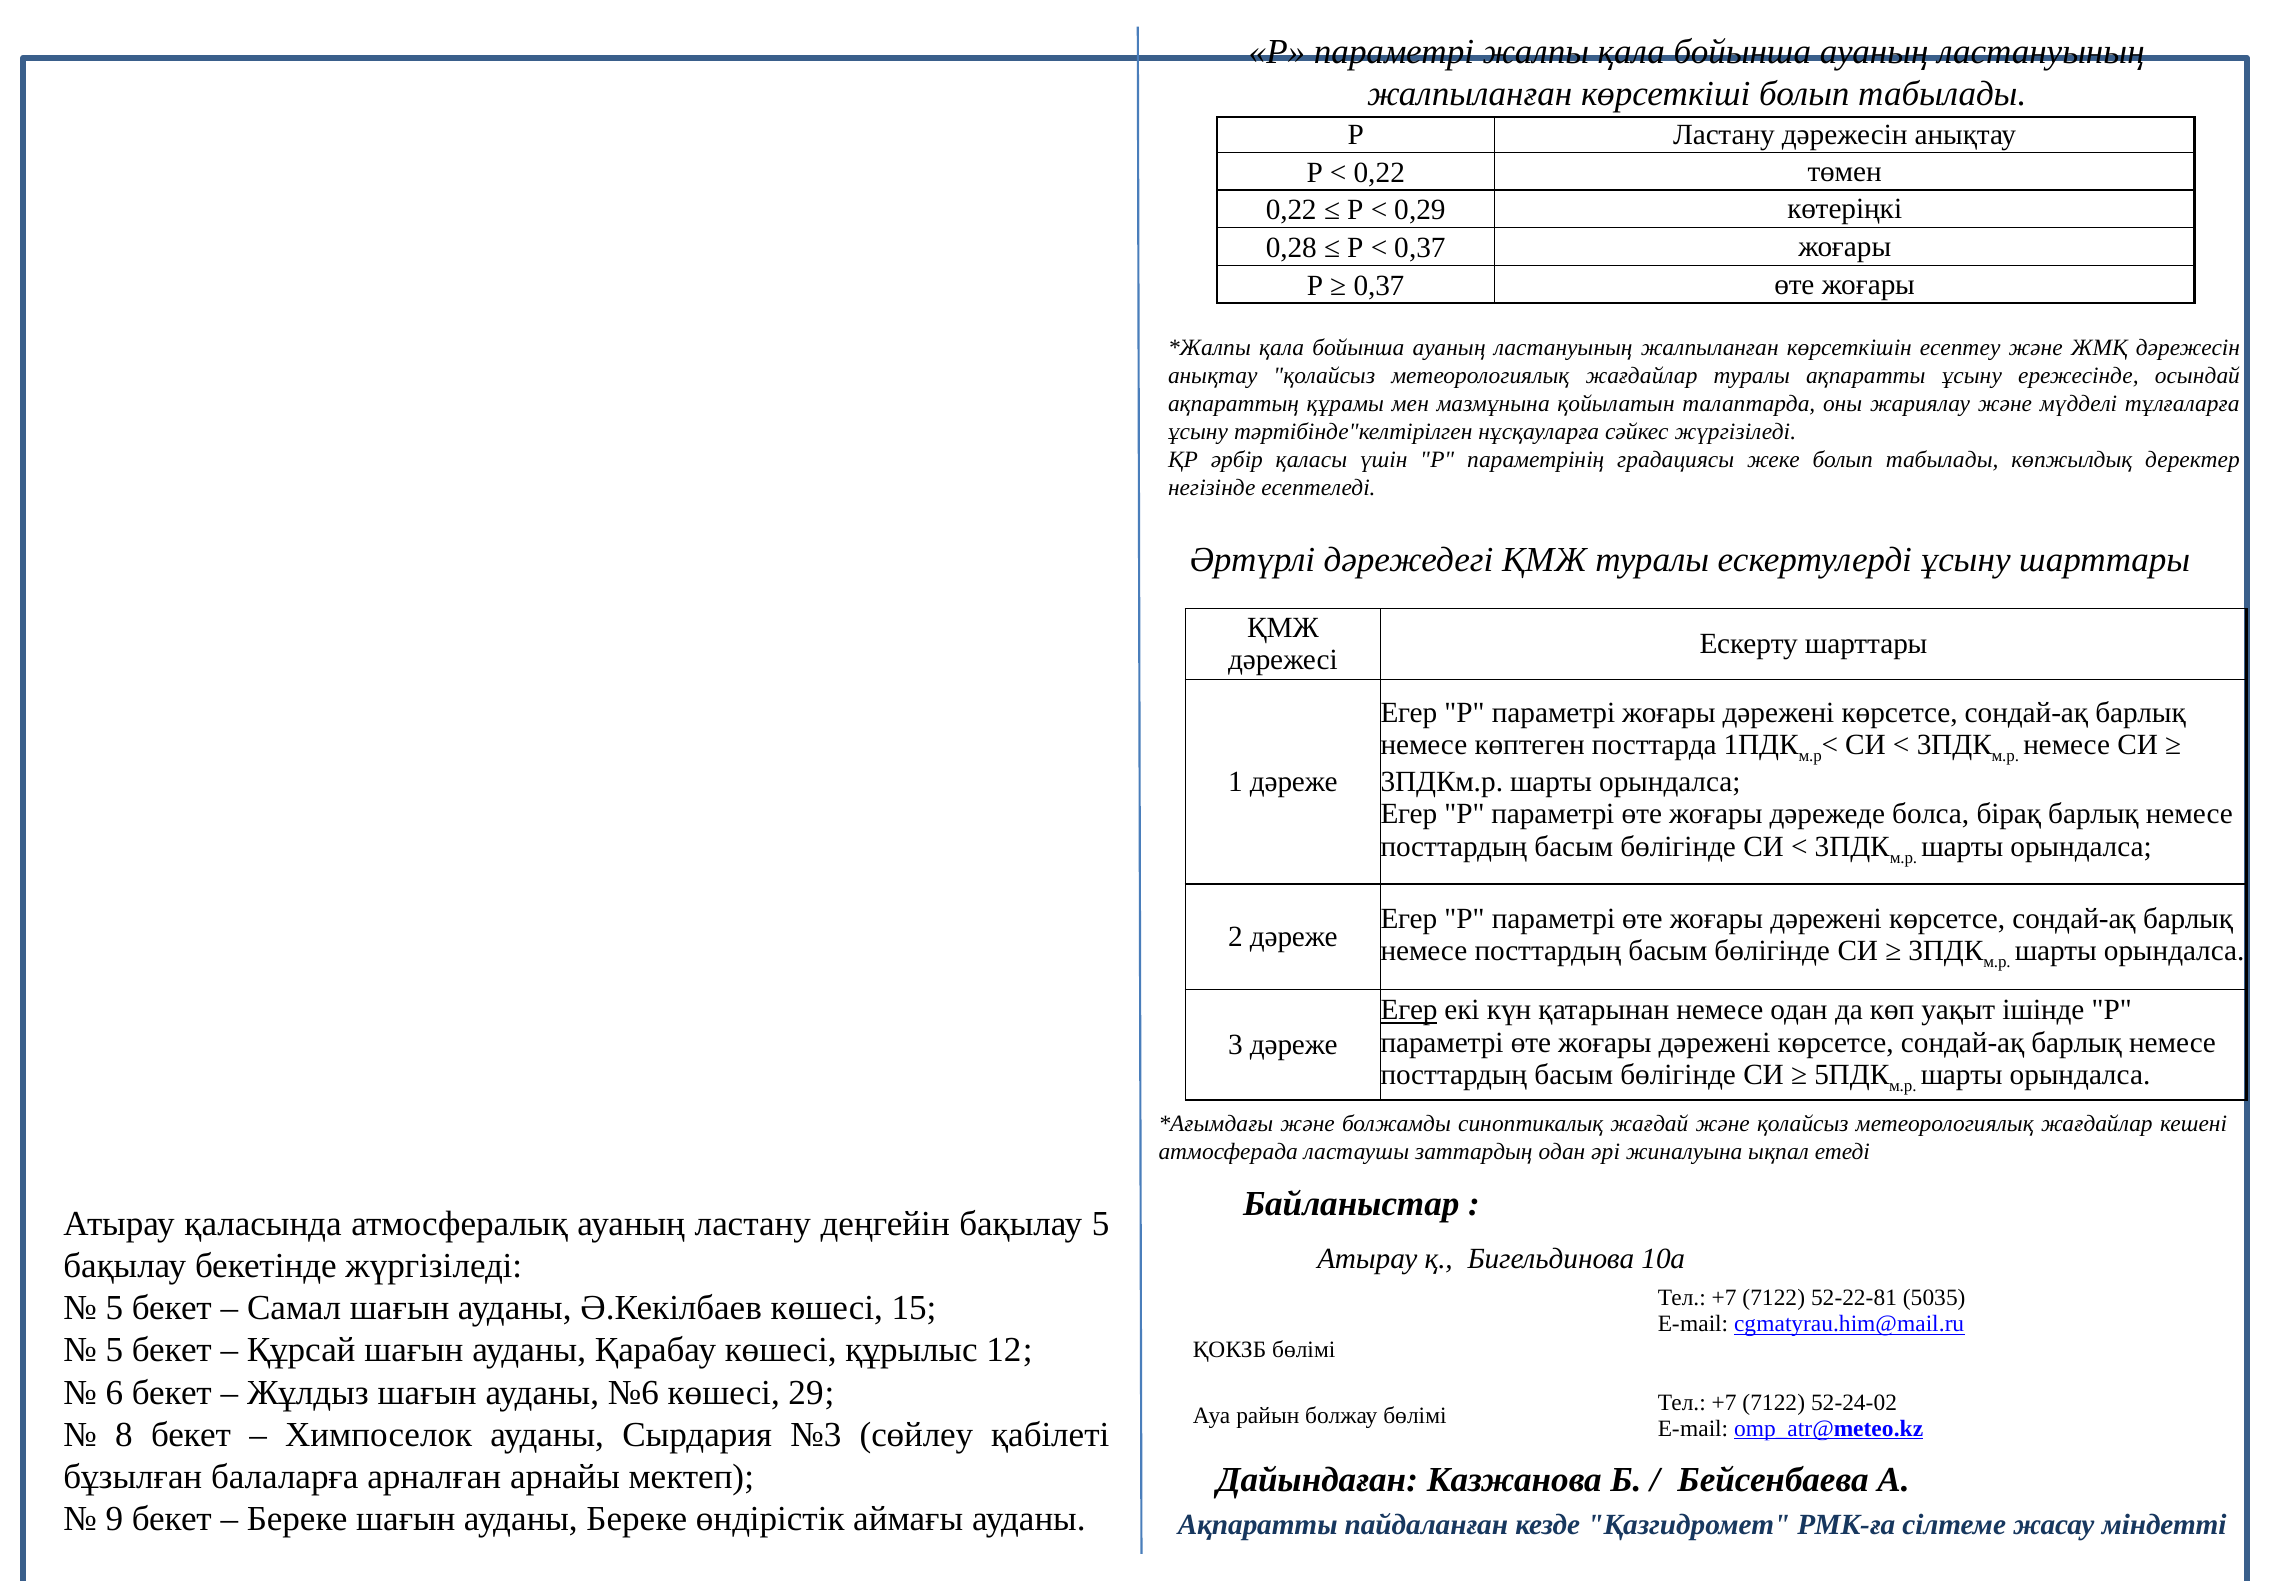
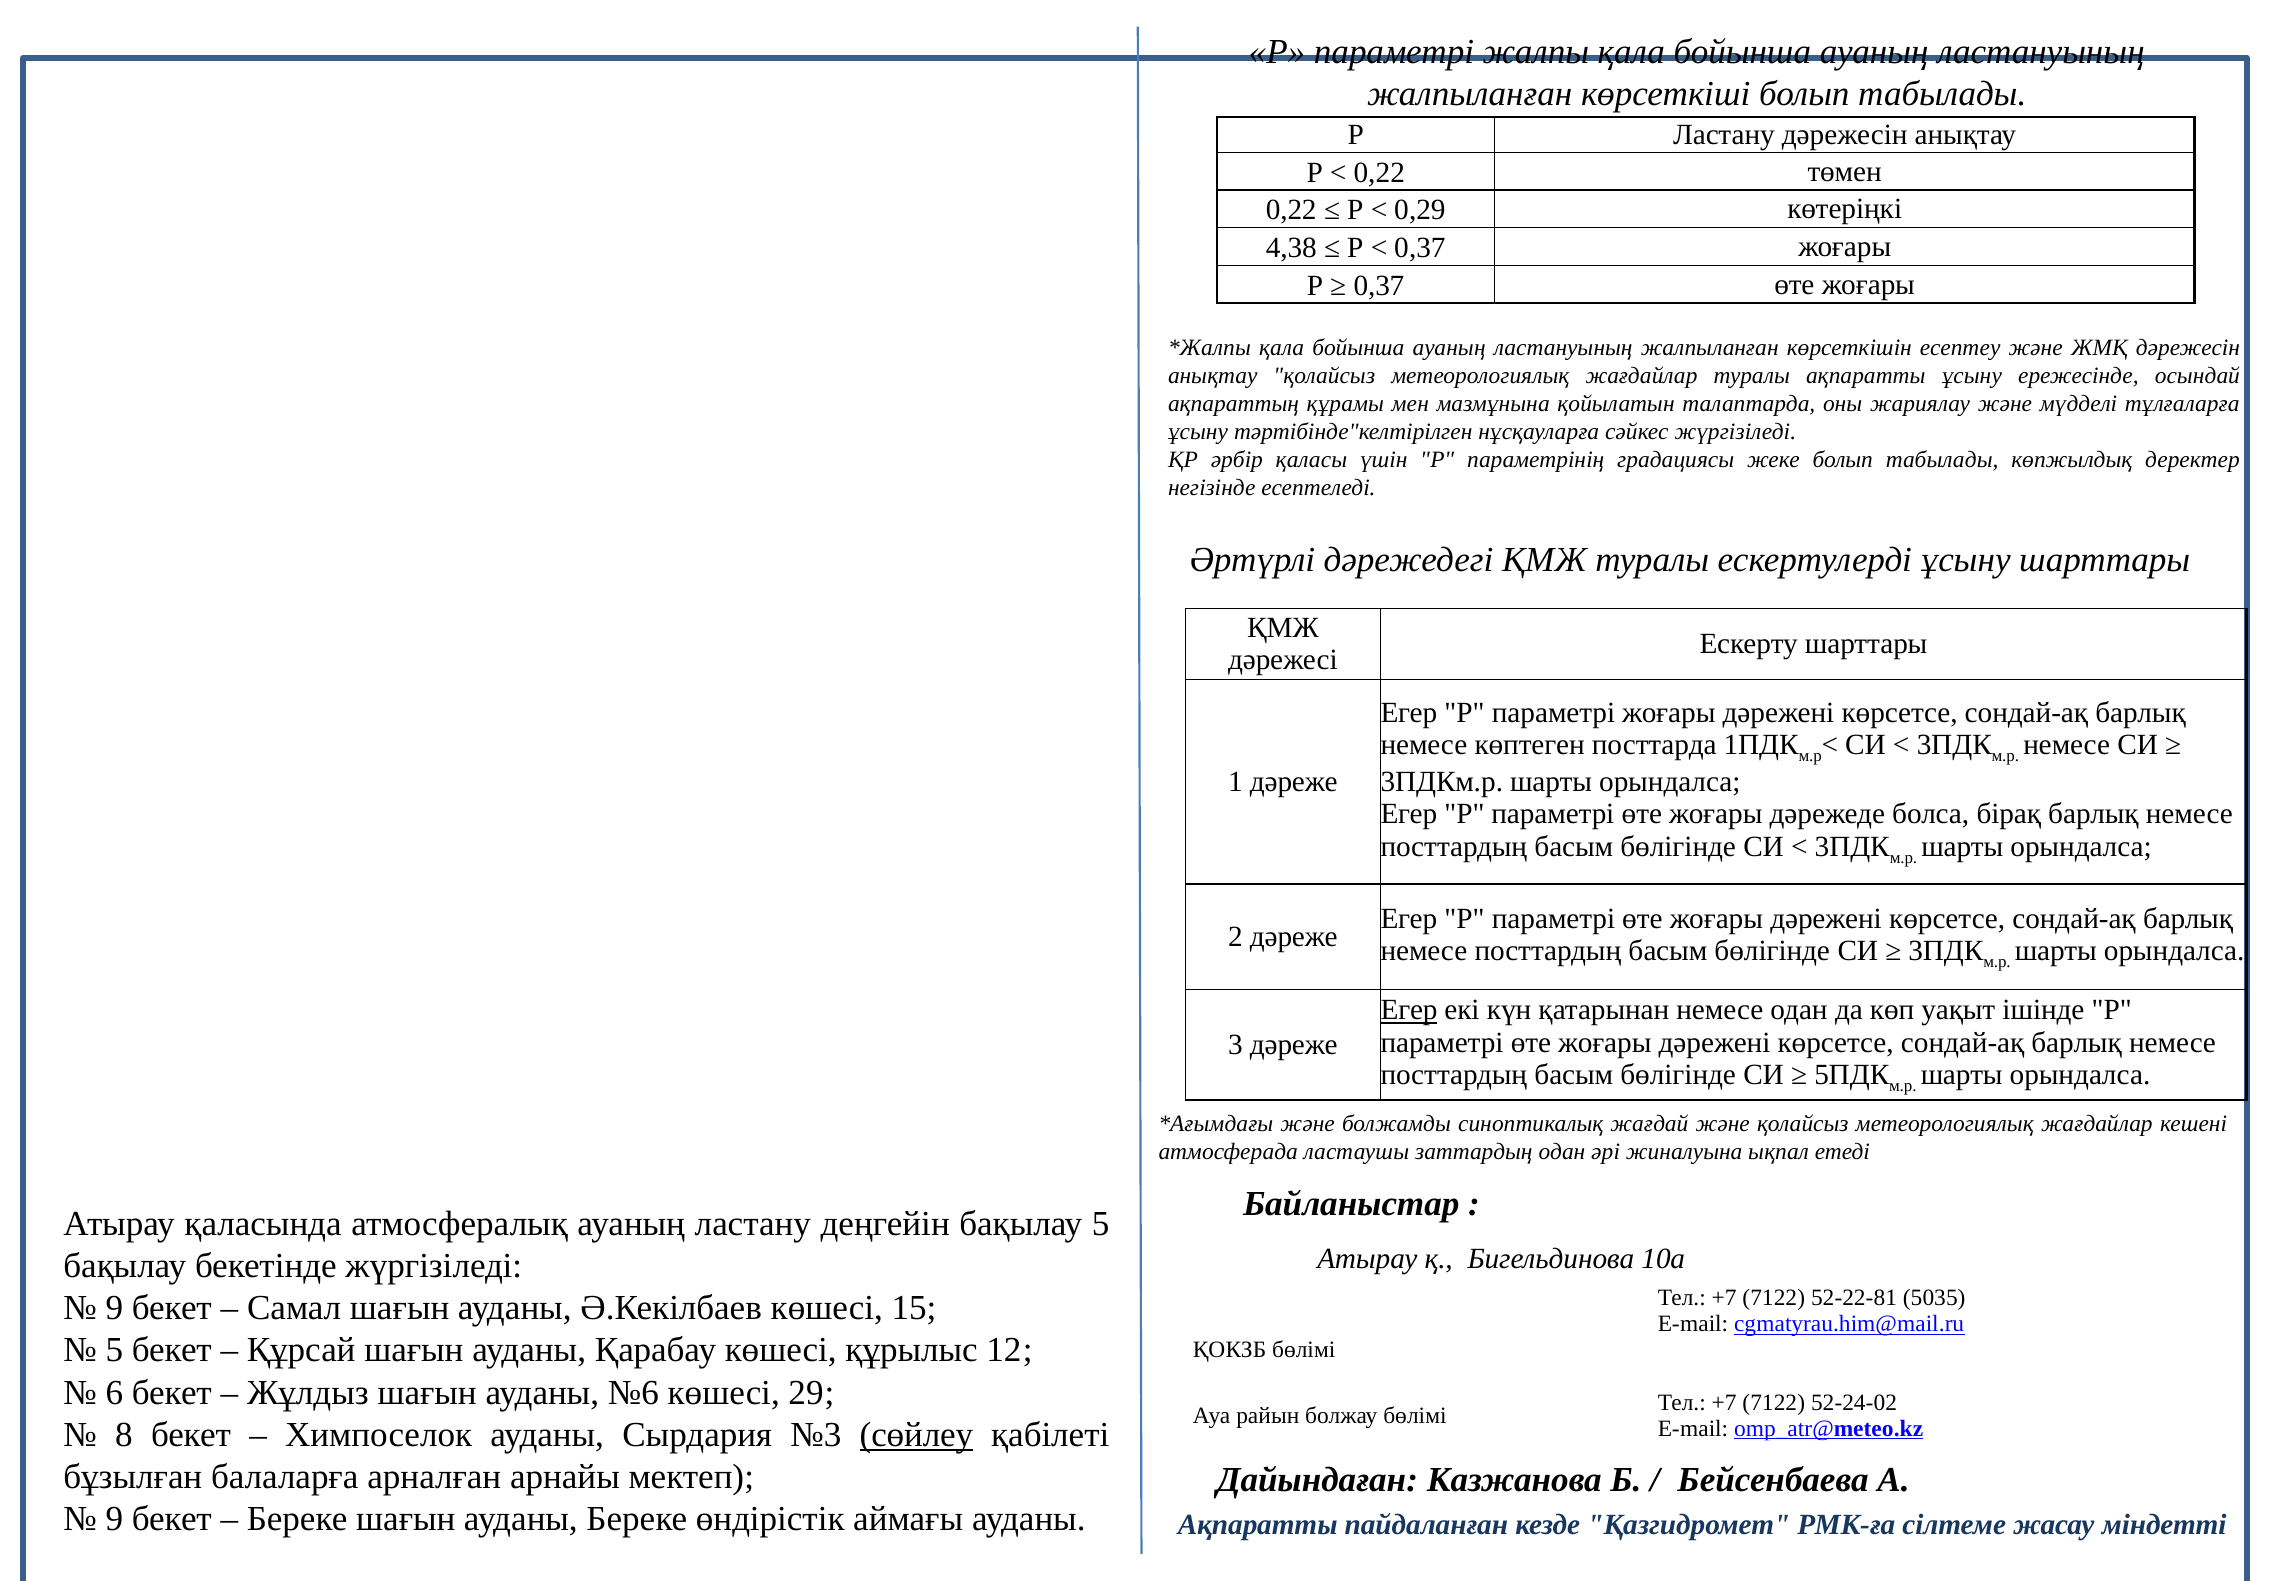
0,28: 0,28 -> 4,38
5 at (114, 1308): 5 -> 9
сөйлеу underline: none -> present
